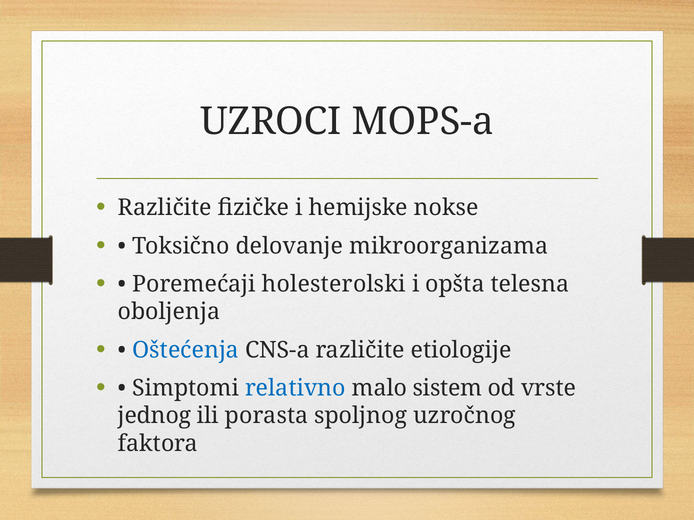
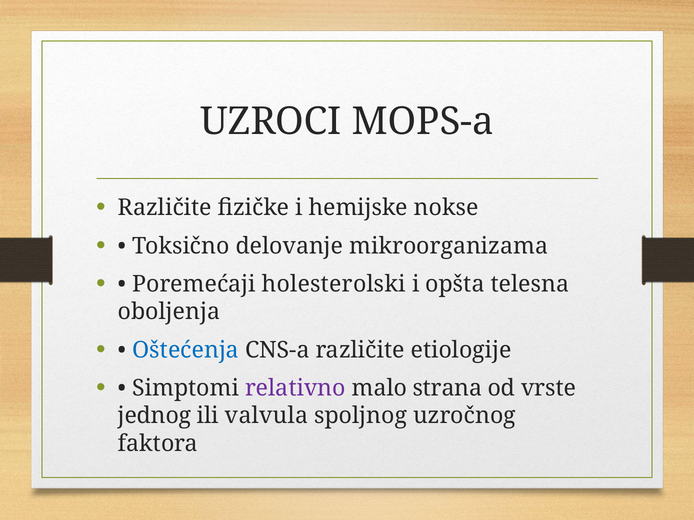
relativno colour: blue -> purple
sistem: sistem -> strana
porasta: porasta -> valvula
